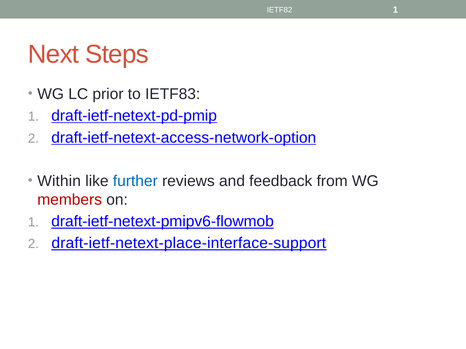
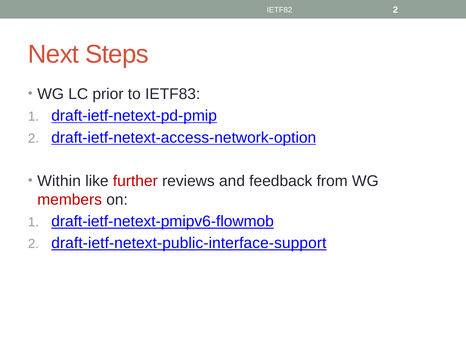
IETF82 1: 1 -> 2
further colour: blue -> red
draft-ietf-netext-place-interface-support: draft-ietf-netext-place-interface-support -> draft-ietf-netext-public-interface-support
